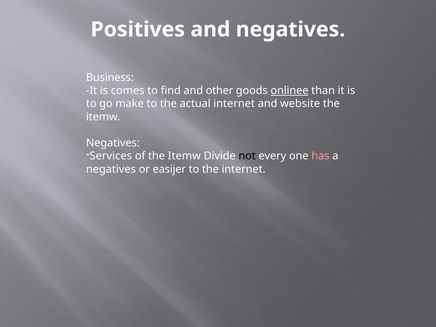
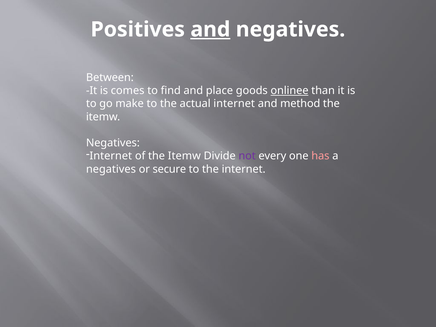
and at (210, 29) underline: none -> present
Business: Business -> Between
other: other -> place
website: website -> method
Services at (111, 156): Services -> Internet
not colour: black -> purple
easijer: easijer -> secure
